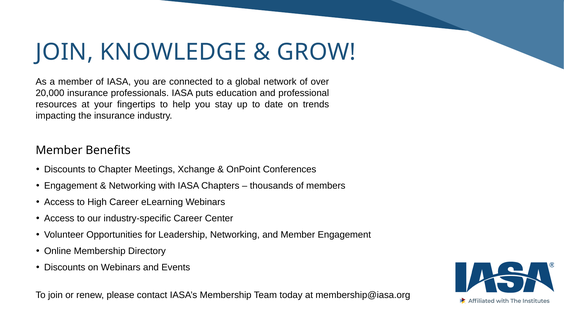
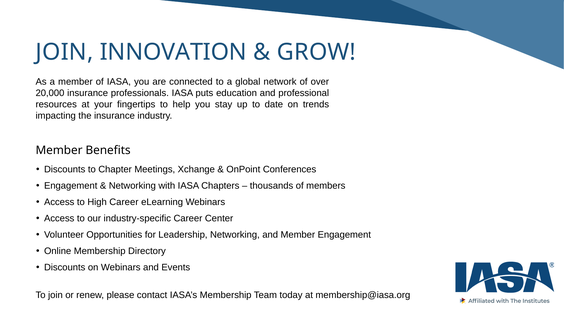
KNOWLEDGE: KNOWLEDGE -> INNOVATION
